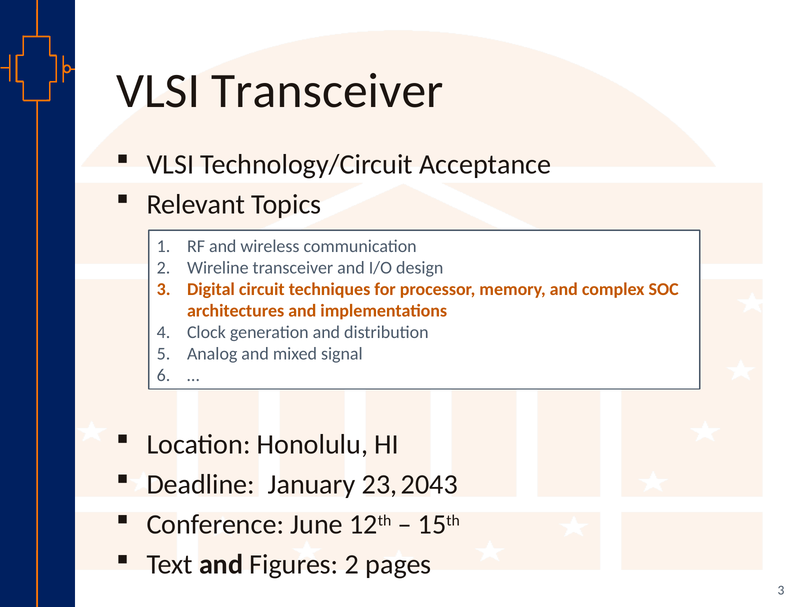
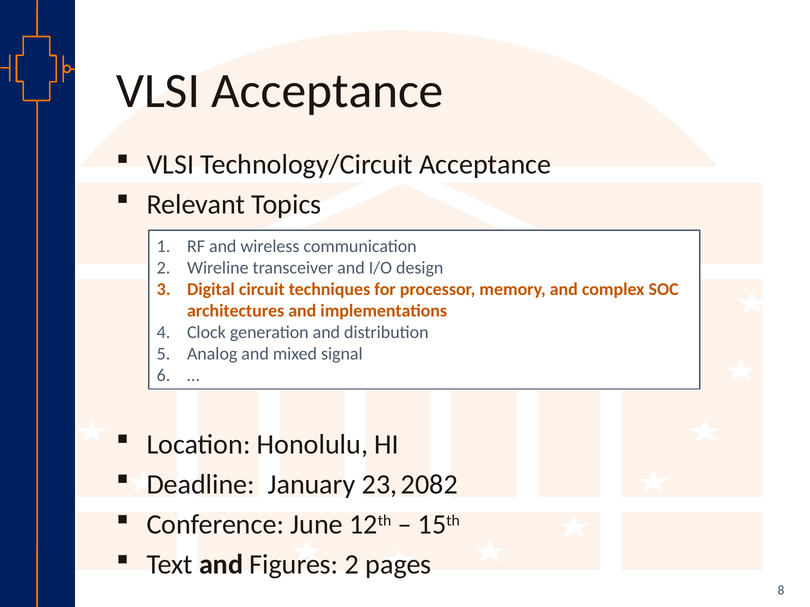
VLSI Transceiver: Transceiver -> Acceptance
2043: 2043 -> 2082
3 at (781, 591): 3 -> 8
